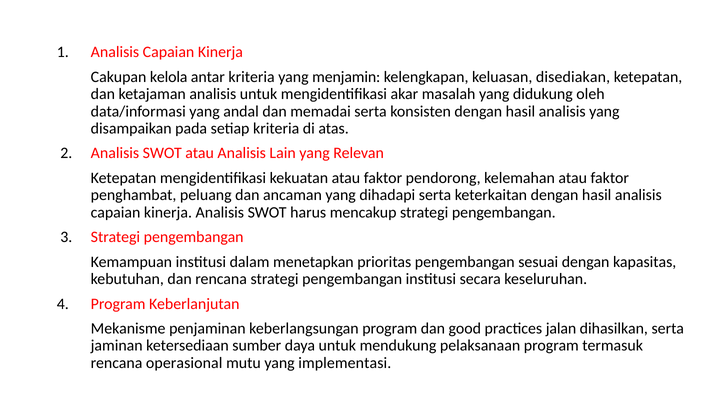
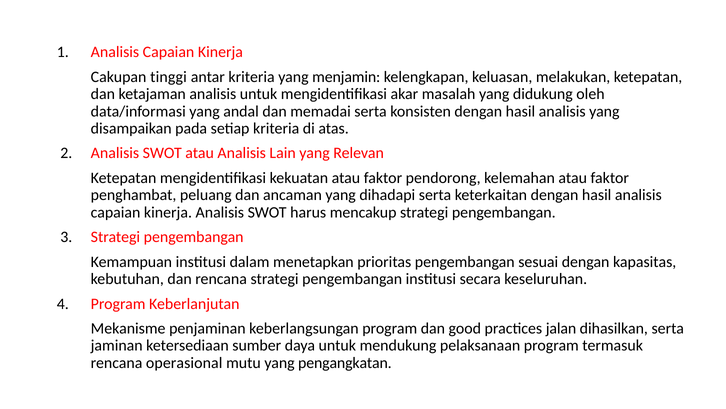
kelola: kelola -> tinggi
disediakan: disediakan -> melakukan
implementasi: implementasi -> pengangkatan
